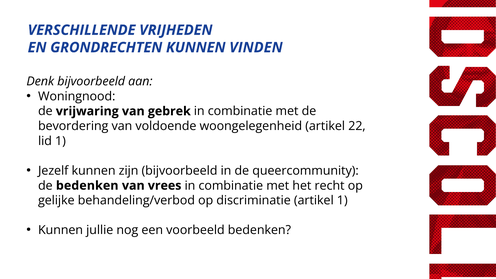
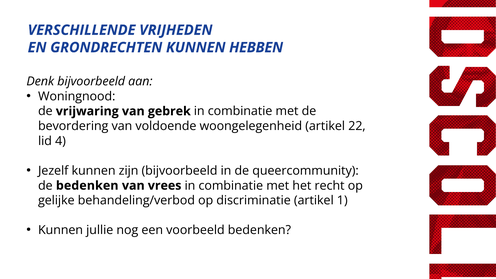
VINDEN: VINDEN -> HEBBEN
lid 1: 1 -> 4
